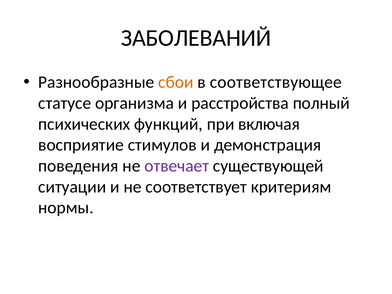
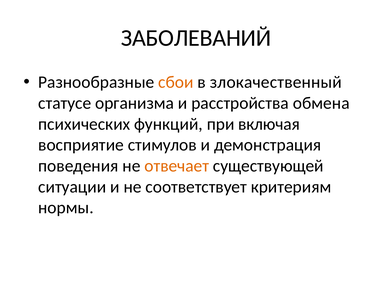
соответствующее: соответствующее -> злокачественный
полный: полный -> обмена
отвечает colour: purple -> orange
